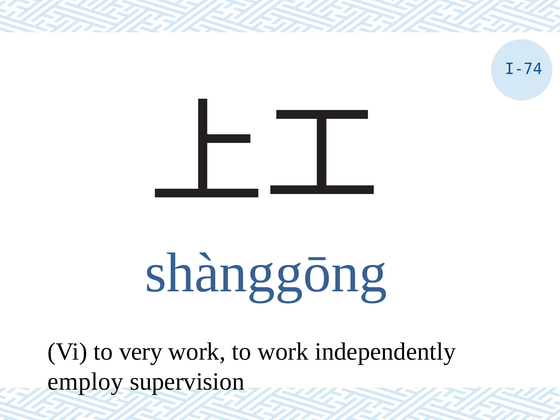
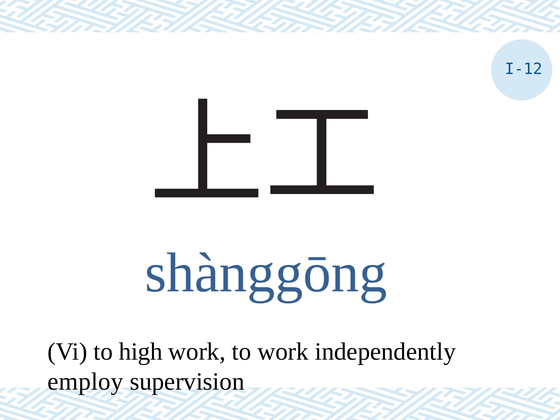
I-74: I-74 -> I-12
very: very -> high
